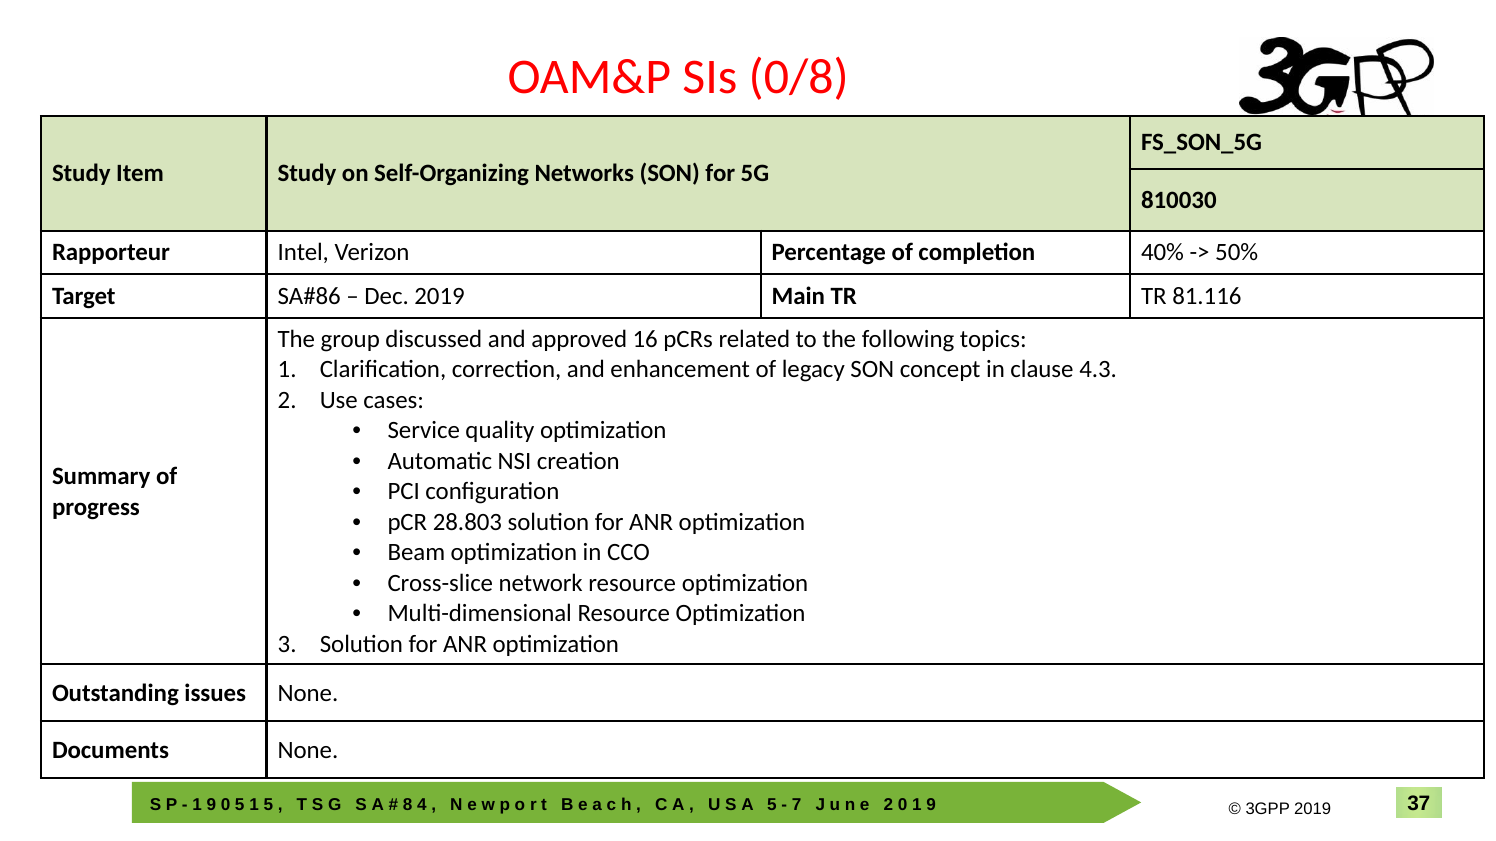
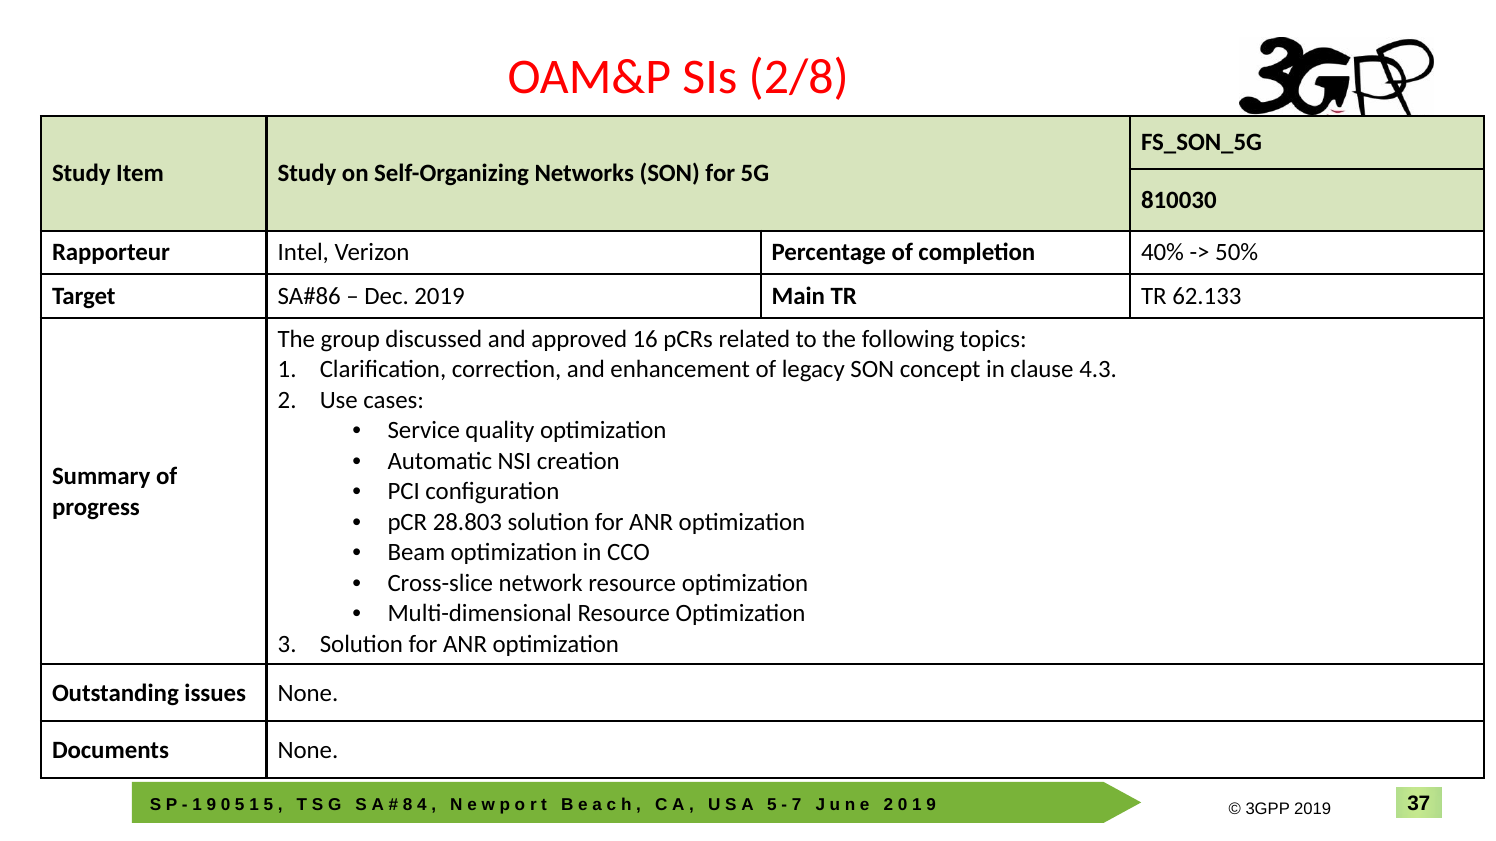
0/8: 0/8 -> 2/8
81.116: 81.116 -> 62.133
